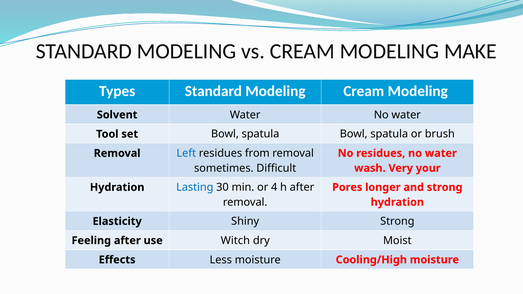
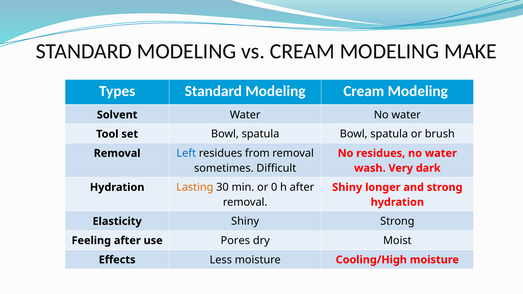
your: your -> dark
Lasting colour: blue -> orange
4: 4 -> 0
Pores at (347, 187): Pores -> Shiny
Witch: Witch -> Pores
